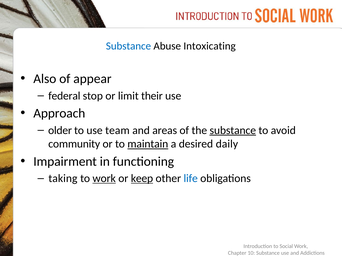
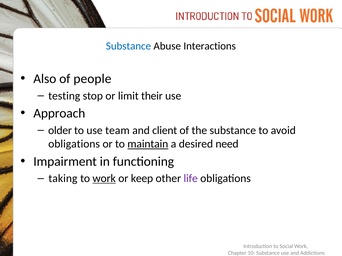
Intoxicating: Intoxicating -> Interactions
appear: appear -> people
federal: federal -> testing
areas: areas -> client
substance at (233, 131) underline: present -> none
community at (74, 144): community -> obligations
daily: daily -> need
keep underline: present -> none
life colour: blue -> purple
